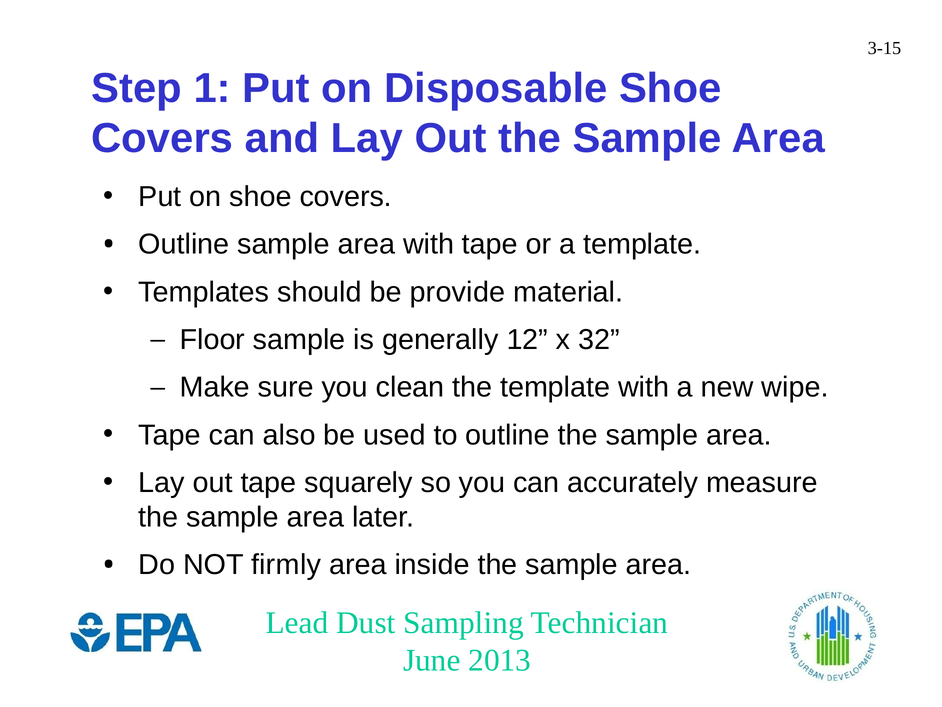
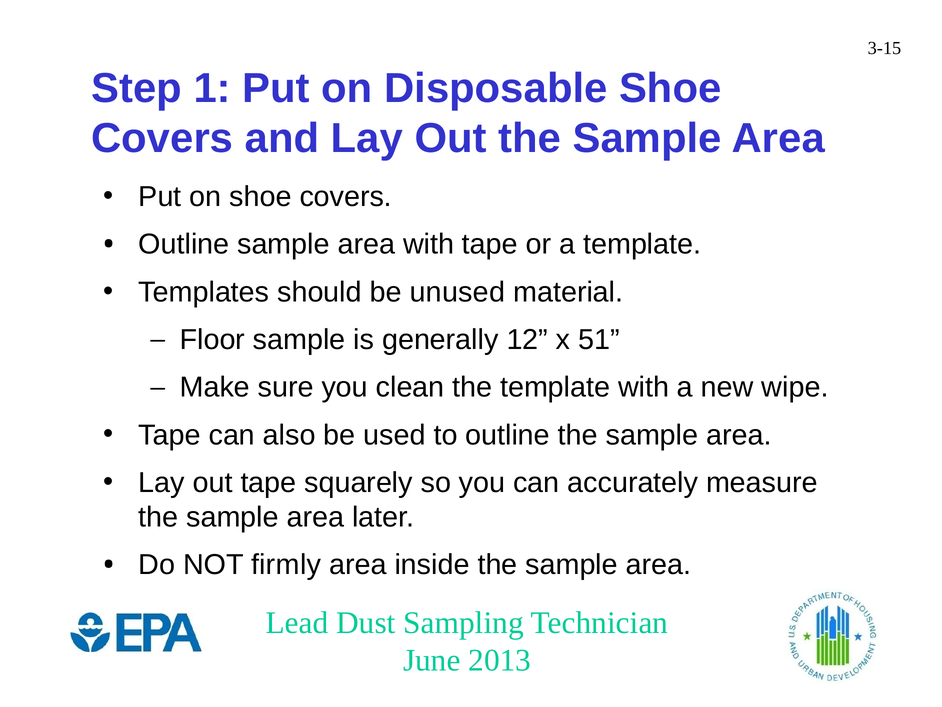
provide: provide -> unused
32: 32 -> 51
